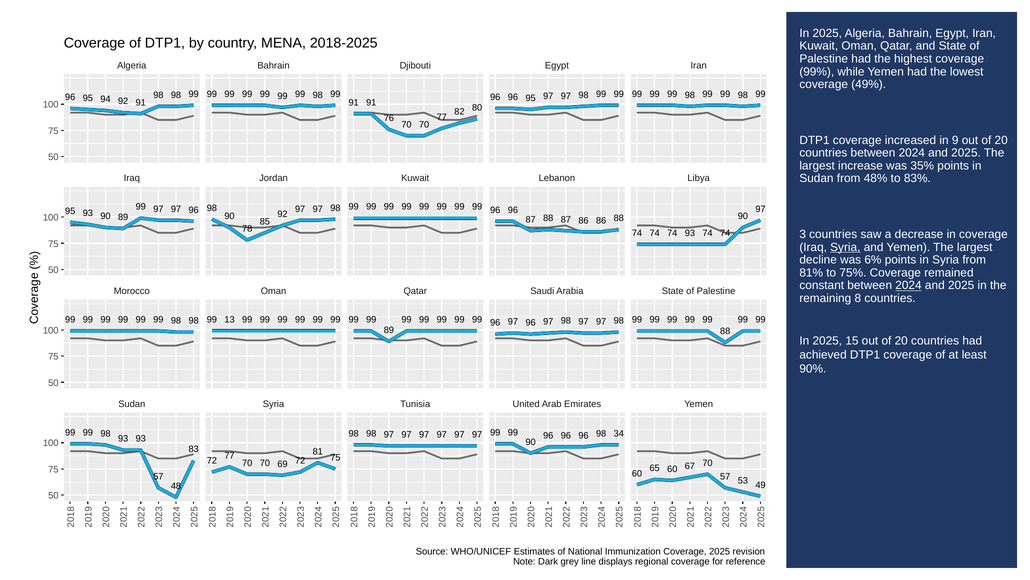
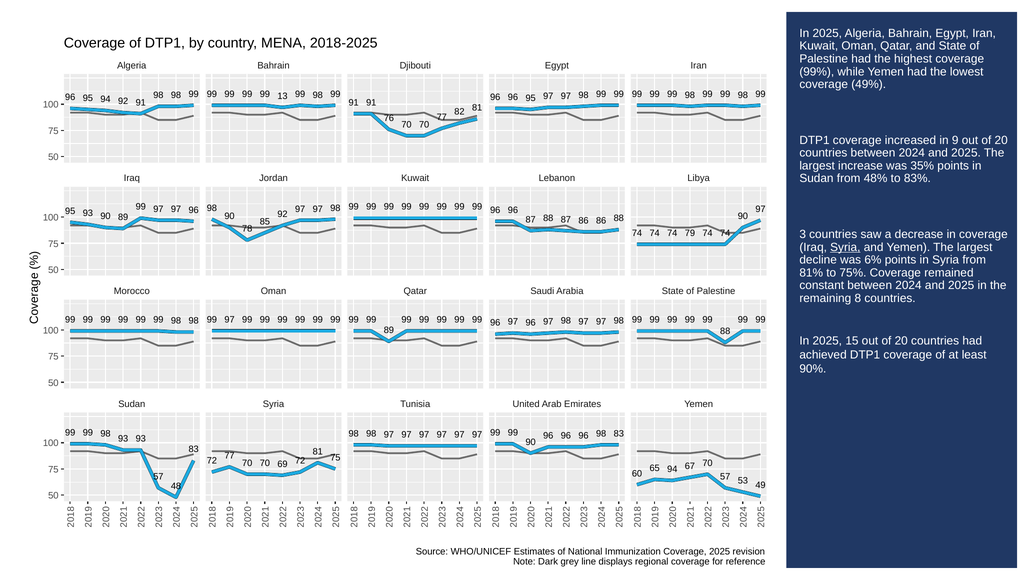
99 at (282, 96): 99 -> 13
82 80: 80 -> 81
74 93: 93 -> 79
2024 at (908, 285) underline: present -> none
13 at (230, 319): 13 -> 97
98 34: 34 -> 83
65 60: 60 -> 94
